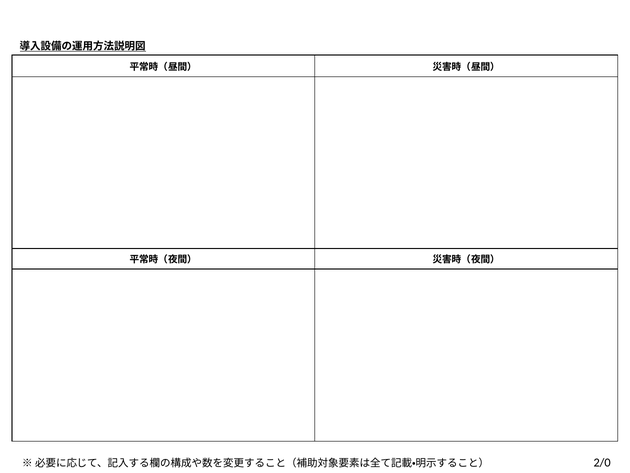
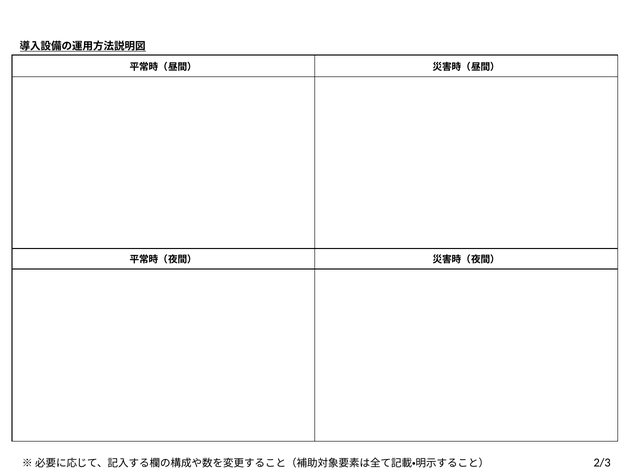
2/0: 2/0 -> 2/3
